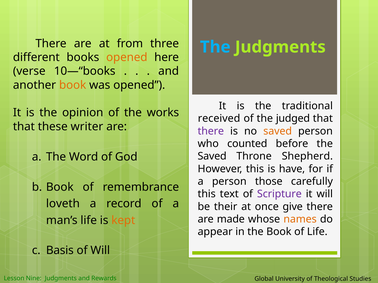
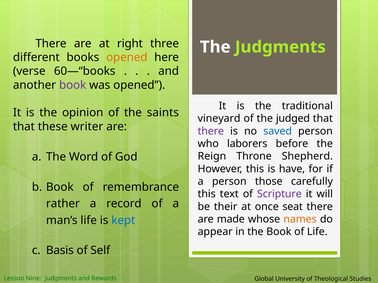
from: from -> right
The at (215, 47) colour: light blue -> white
10—“books: 10—“books -> 60—“books
book at (73, 85) colour: orange -> purple
works: works -> saints
received: received -> vineyard
saved at (278, 131) colour: orange -> blue
counted: counted -> laborers
Saved at (212, 156): Saved -> Reign
loveth: loveth -> rather
give: give -> seat
kept colour: orange -> blue
of Will: Will -> Self
